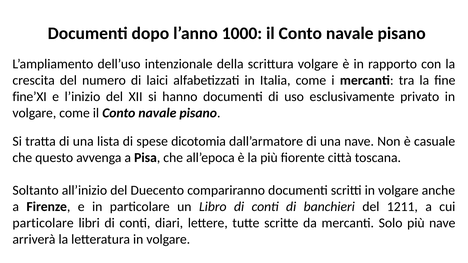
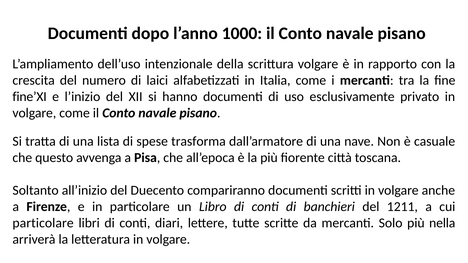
dicotomia: dicotomia -> trasforma
più nave: nave -> nella
